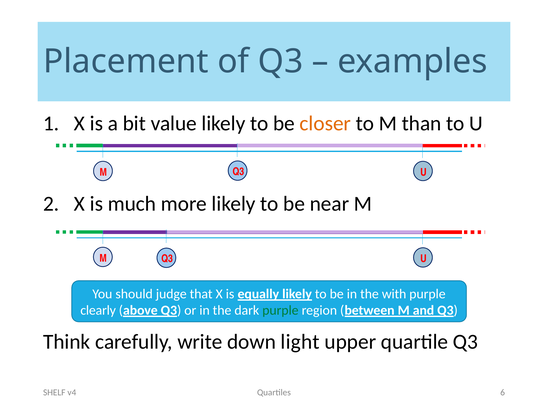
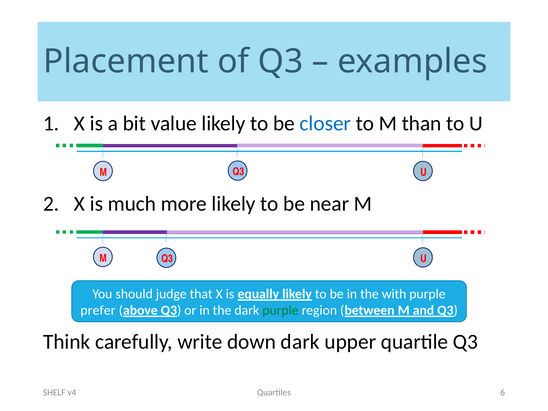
closer colour: orange -> blue
clearly: clearly -> prefer
down light: light -> dark
